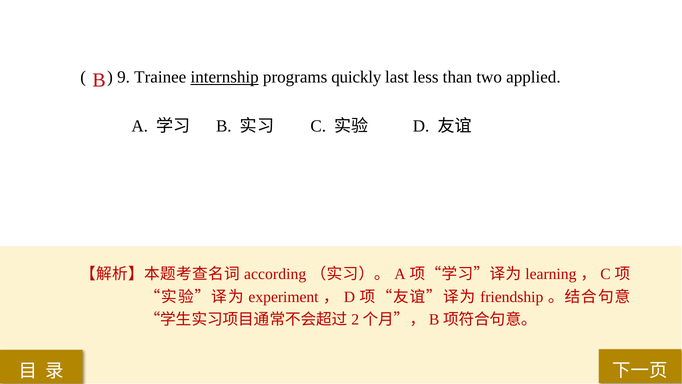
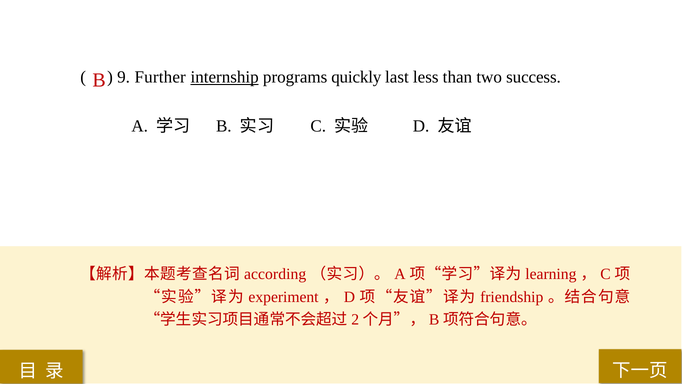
Trainee: Trainee -> Further
applied: applied -> success
